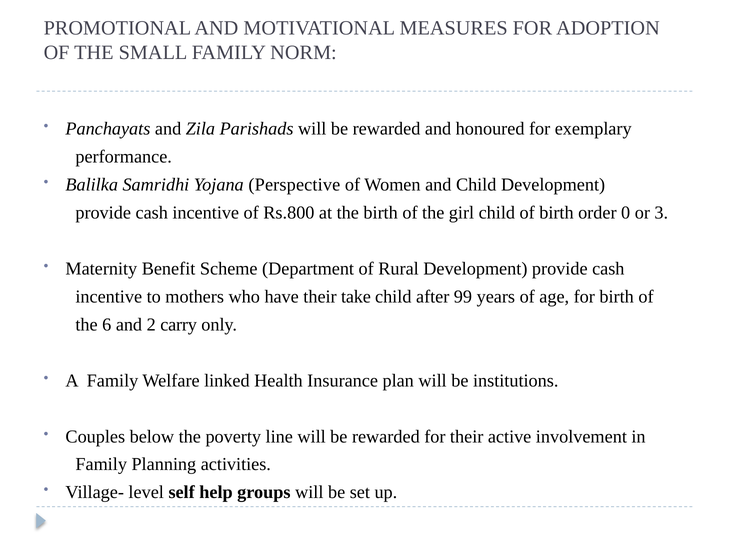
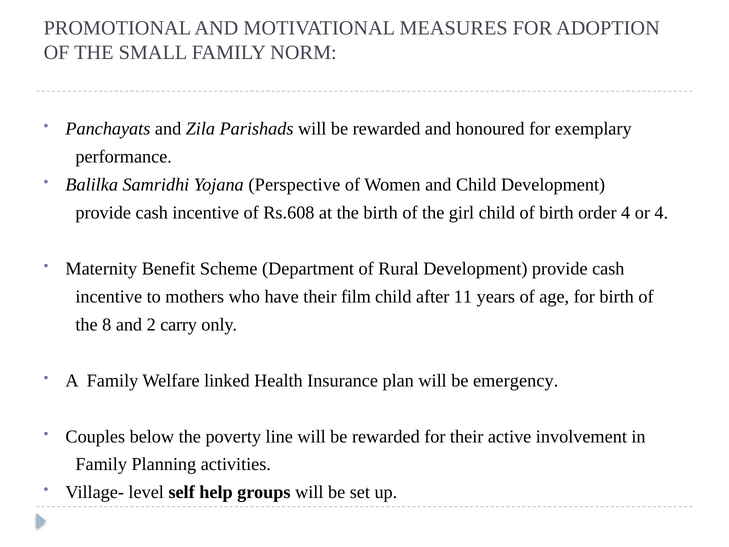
Rs.800: Rs.800 -> Rs.608
order 0: 0 -> 4
or 3: 3 -> 4
take: take -> film
99: 99 -> 11
6: 6 -> 8
institutions: institutions -> emergency
